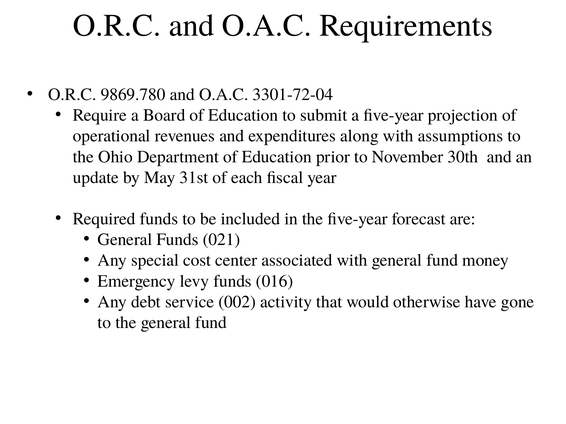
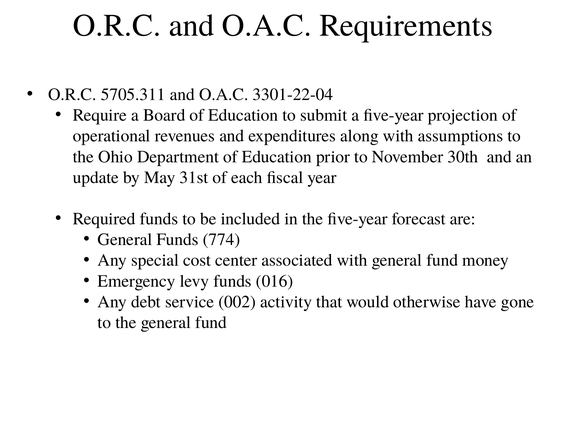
9869.780: 9869.780 -> 5705.311
3301-72-04: 3301-72-04 -> 3301-22-04
021: 021 -> 774
